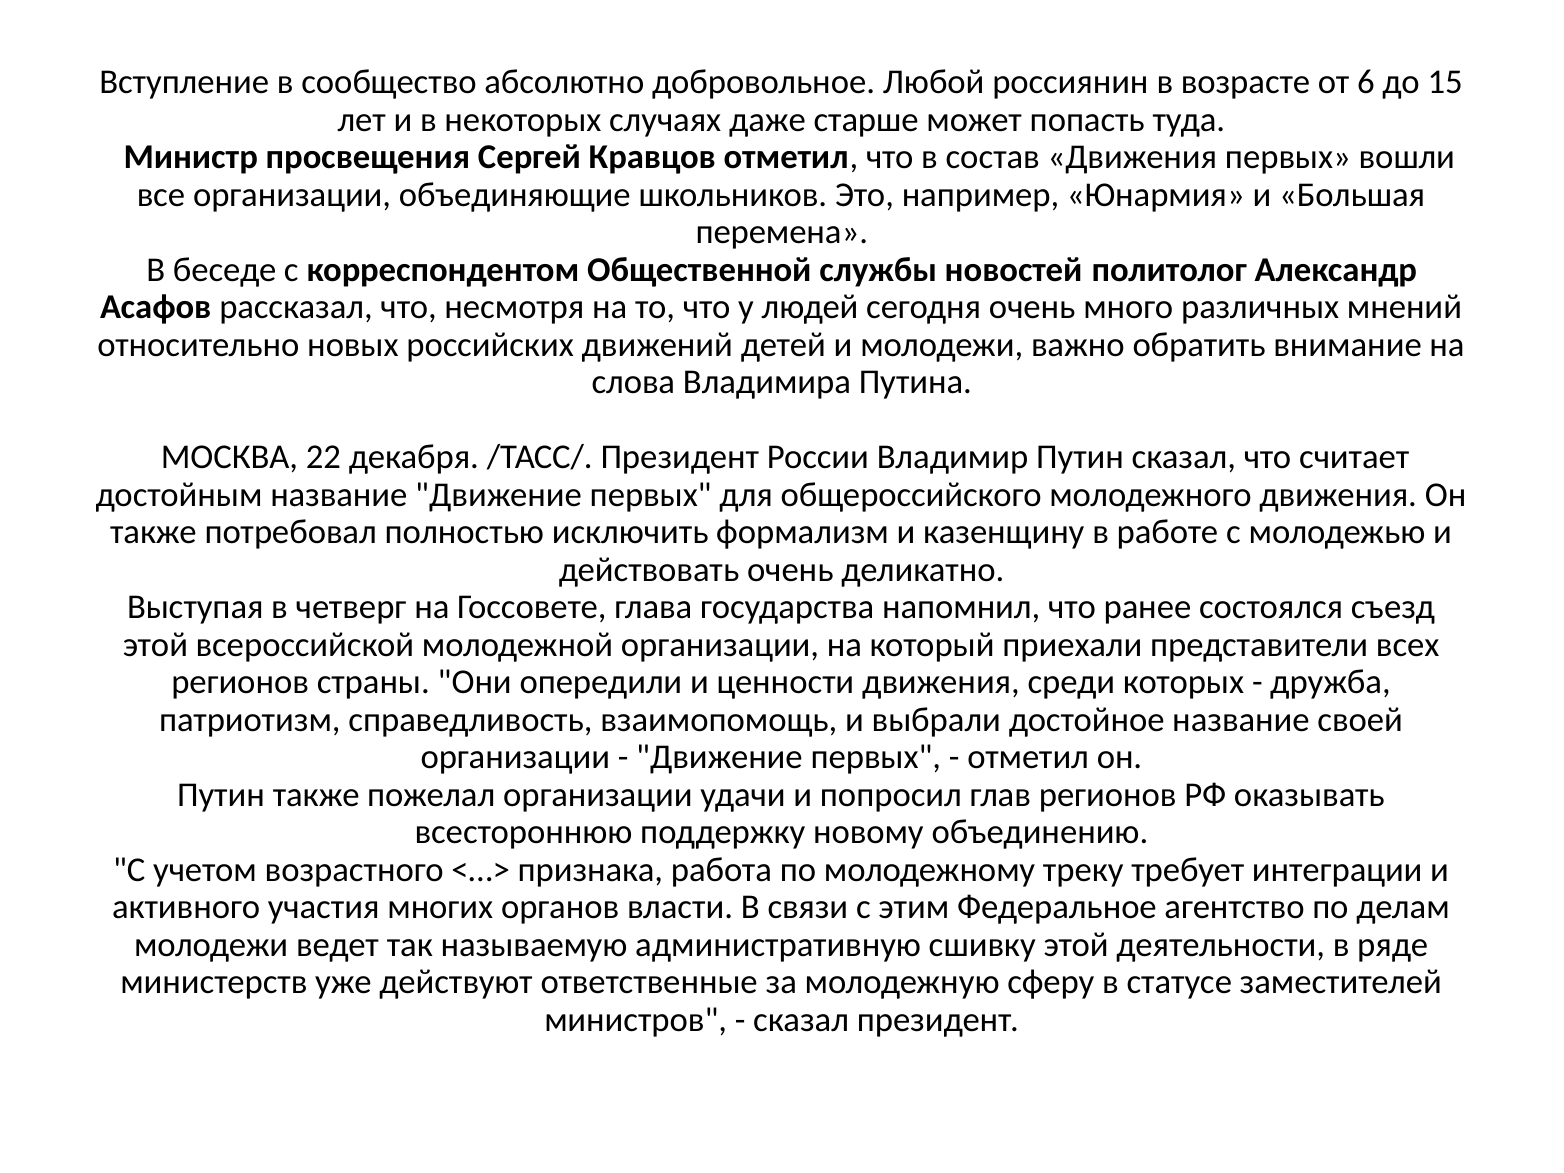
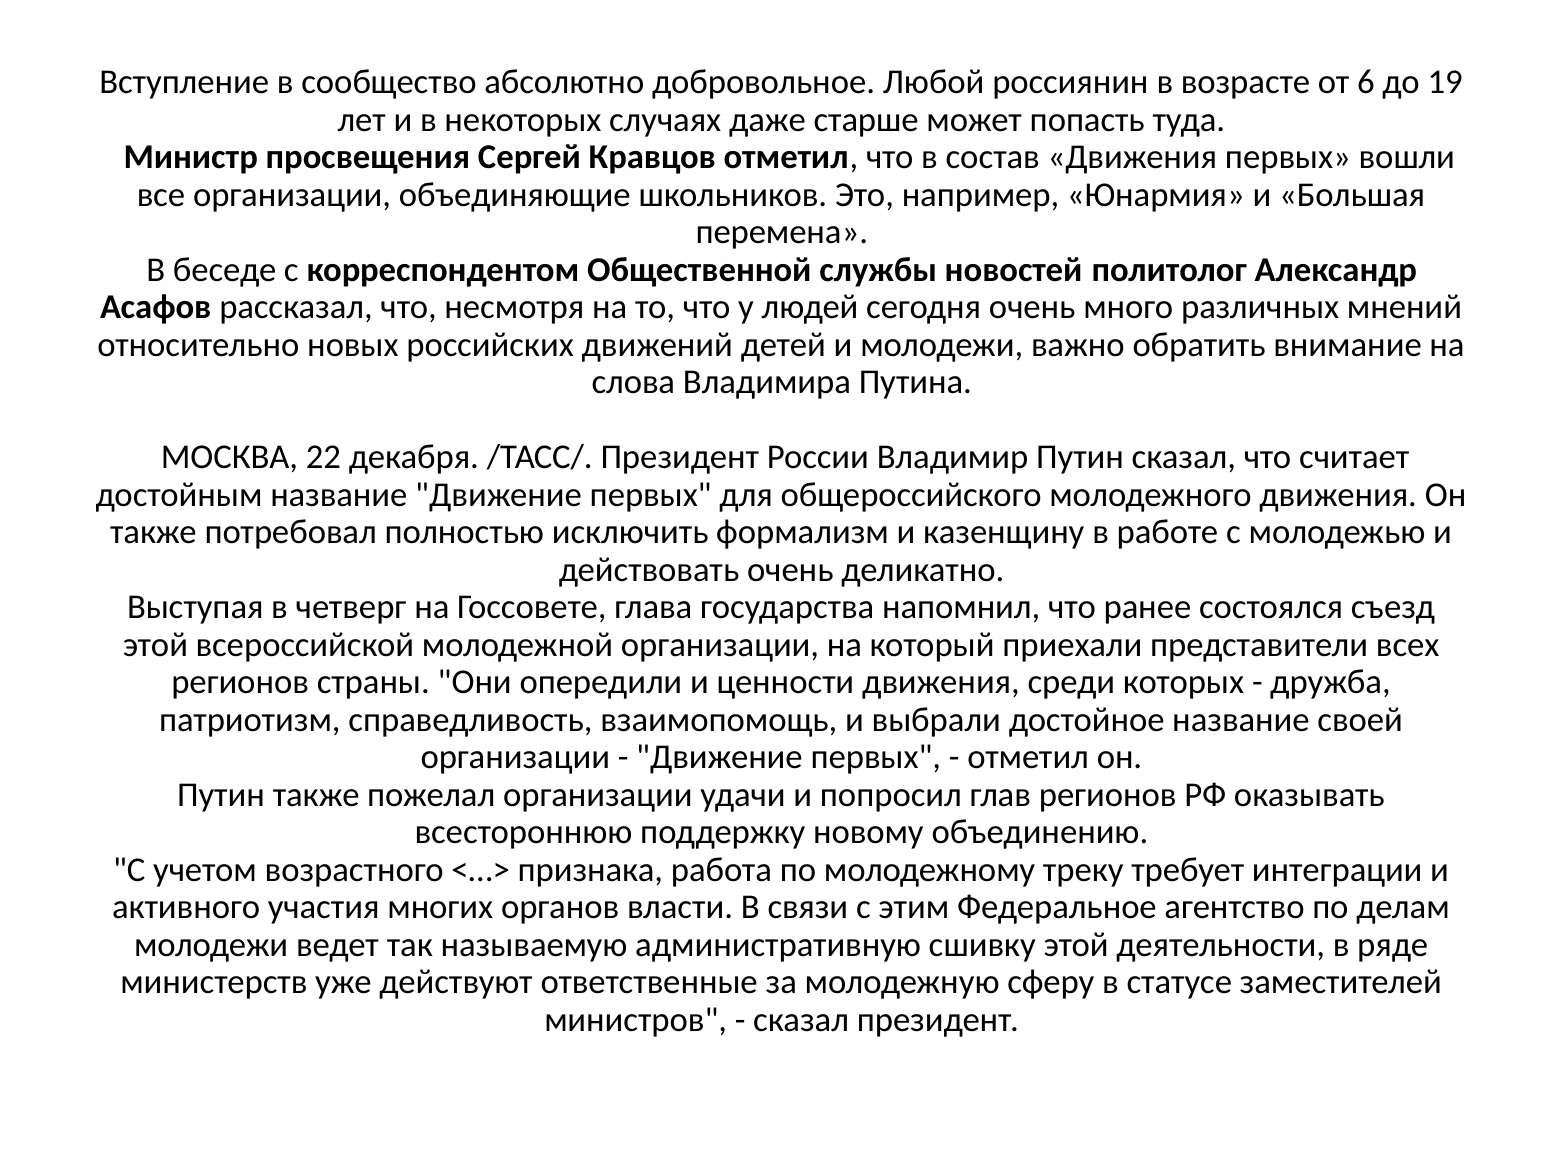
15: 15 -> 19
